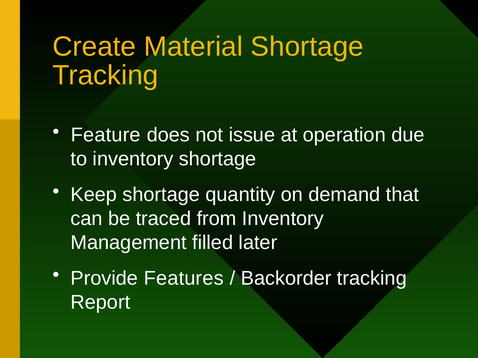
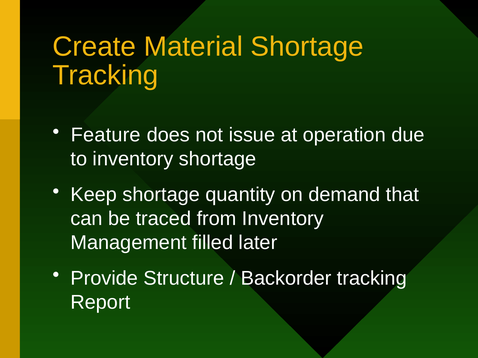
Features: Features -> Structure
